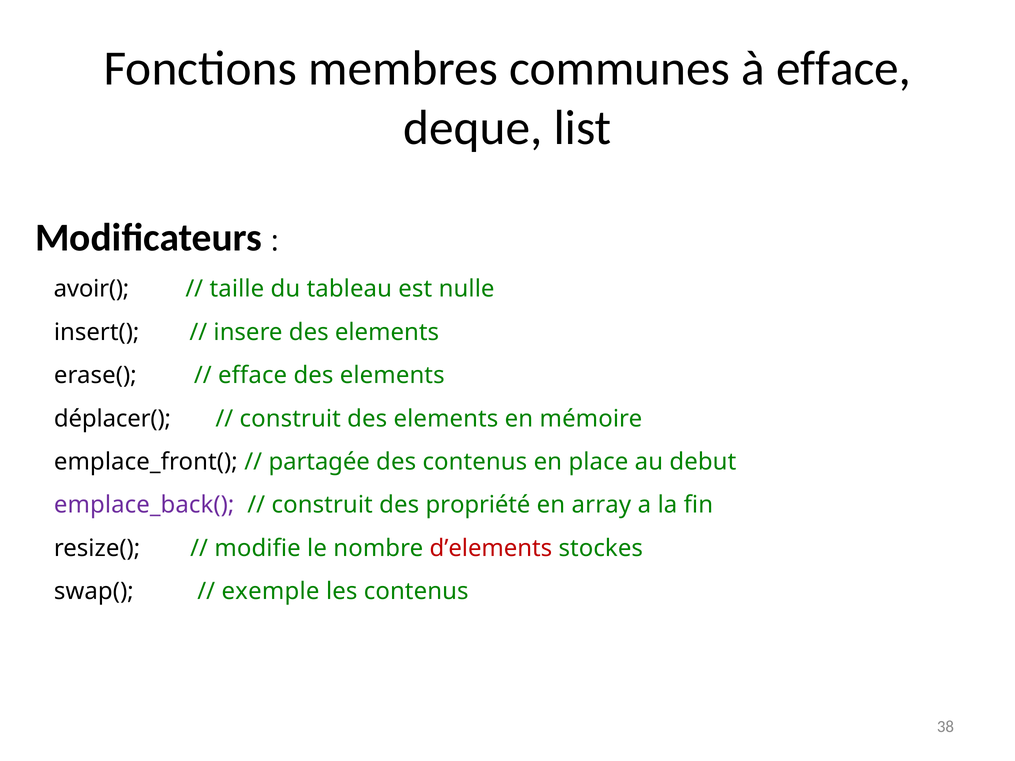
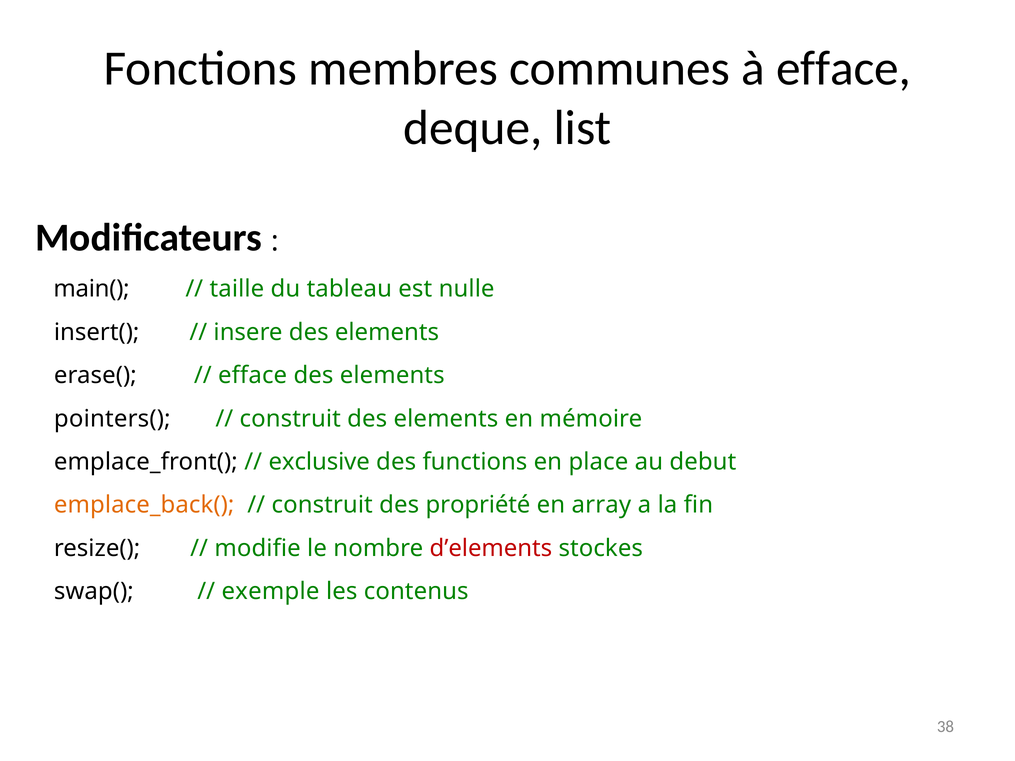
avoir(: avoir( -> main(
déplacer(: déplacer( -> pointers(
partagée: partagée -> exclusive
des contenus: contenus -> functions
emplace_back( colour: purple -> orange
